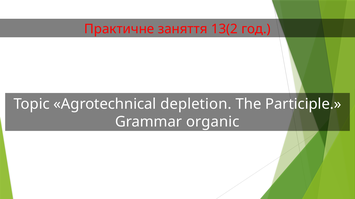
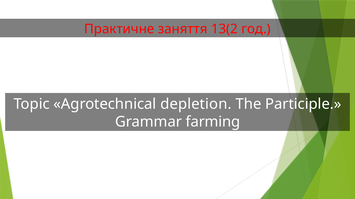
organic: organic -> farming
